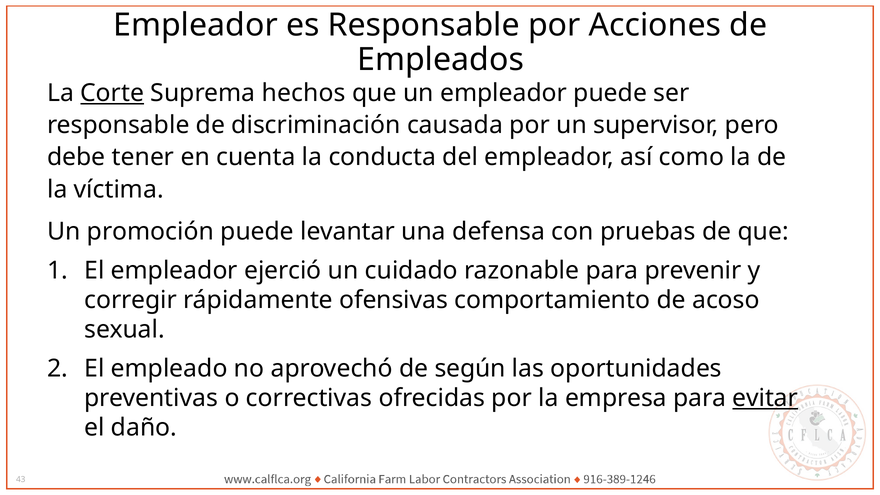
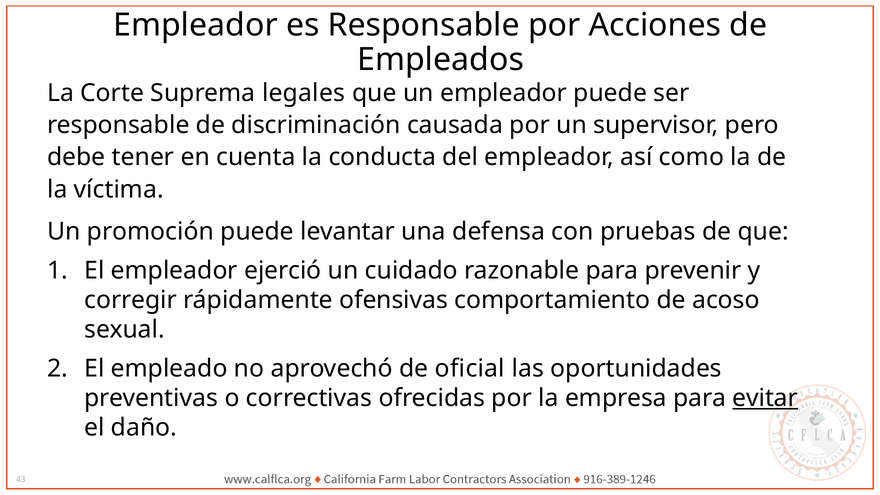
Corte underline: present -> none
hechos: hechos -> legales
según: según -> oficial
